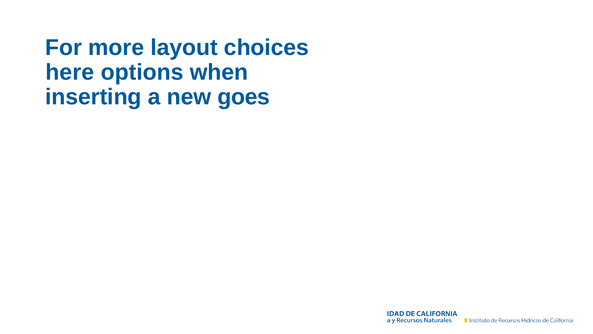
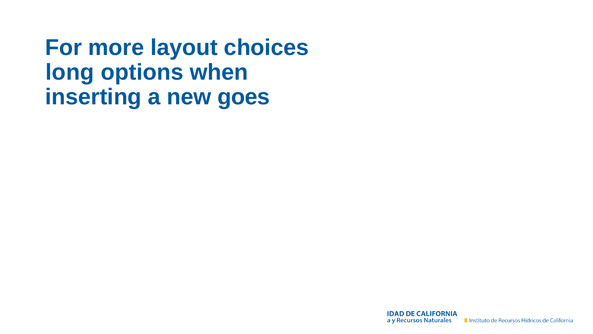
here: here -> long
